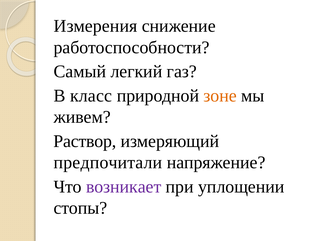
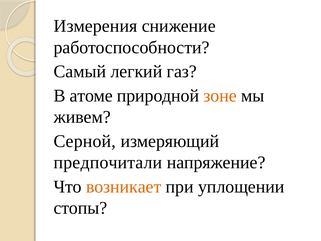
класс: класс -> атоме
Раствор: Раствор -> Серной
возникает colour: purple -> orange
